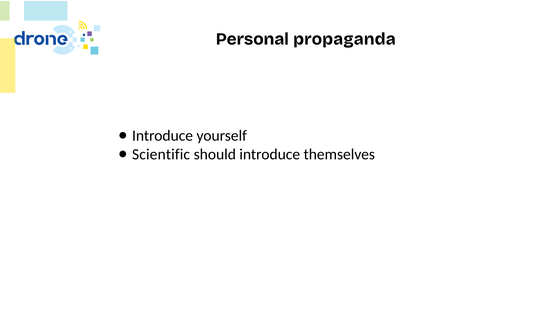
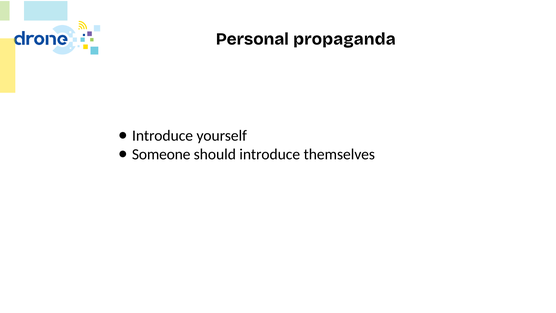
Scientific: Scientific -> Someone
